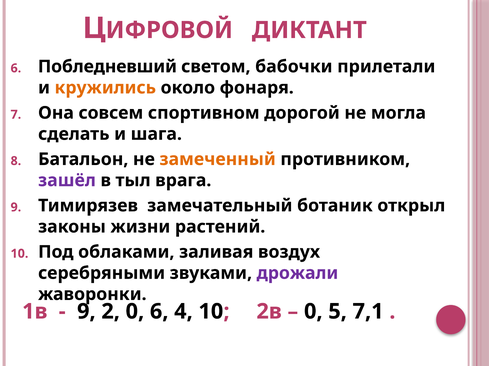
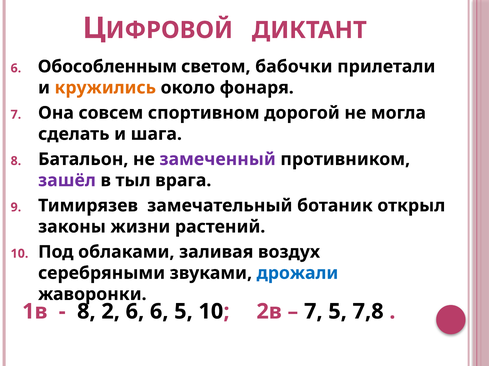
Побледневший: Побледневший -> Обособленным
замеченный colour: orange -> purple
дрожали colour: purple -> blue
9 at (86, 312): 9 -> 8
2 0: 0 -> 6
6 4: 4 -> 5
0 at (313, 312): 0 -> 7
7,1: 7,1 -> 7,8
